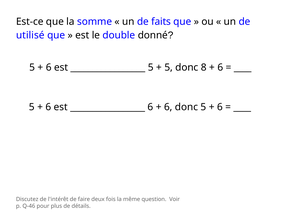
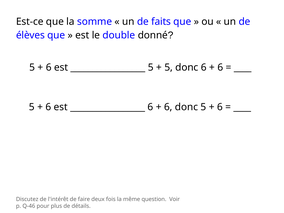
utilisé: utilisé -> élèves
donc 8: 8 -> 6
